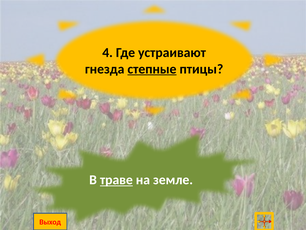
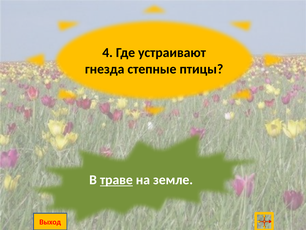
степные underline: present -> none
